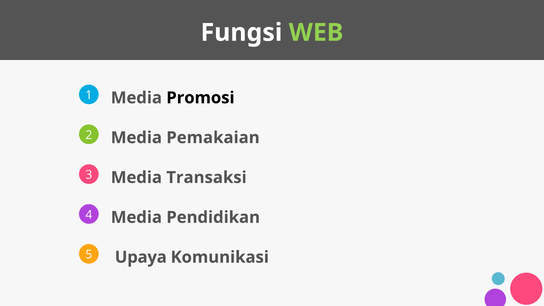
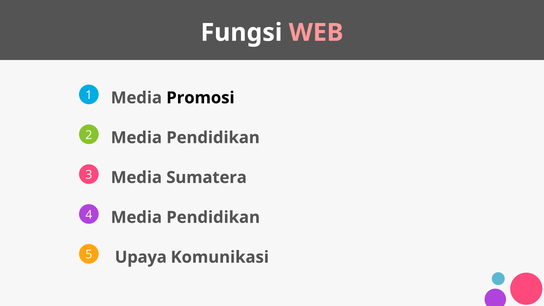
WEB colour: light green -> pink
Pemakaian at (213, 138): Pemakaian -> Pendidikan
Transaksi: Transaksi -> Sumatera
